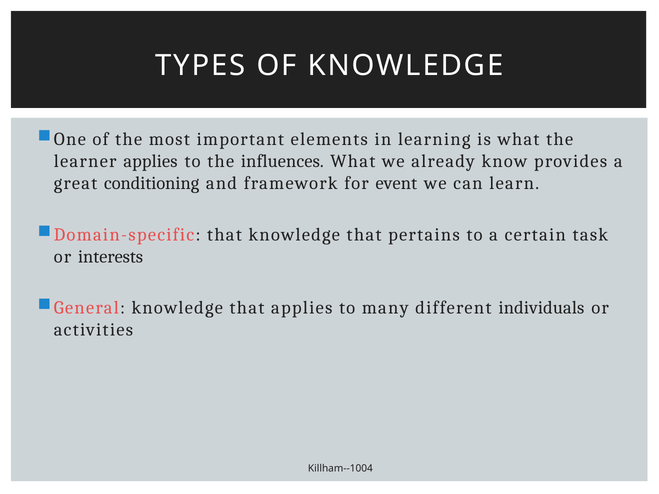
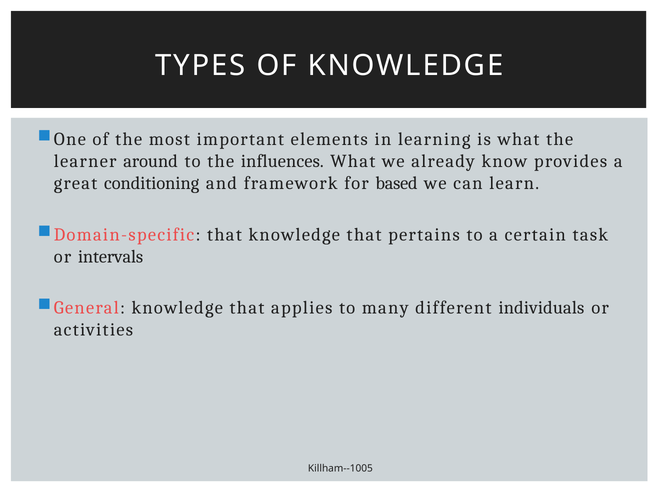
learner applies: applies -> around
event: event -> based
interests: interests -> intervals
Killham--1004: Killham--1004 -> Killham--1005
